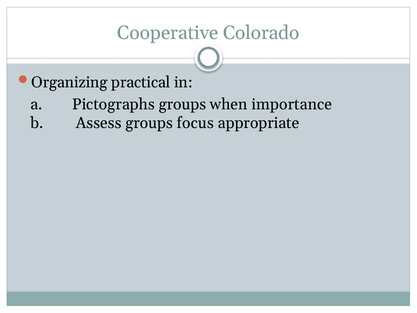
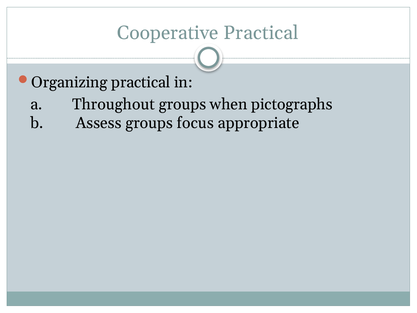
Cooperative Colorado: Colorado -> Practical
Pictographs: Pictographs -> Throughout
importance: importance -> pictographs
